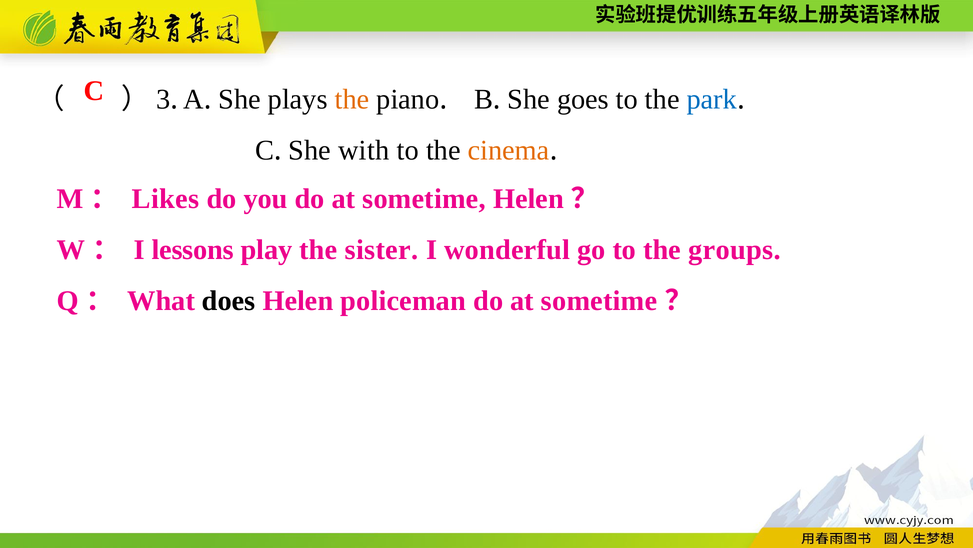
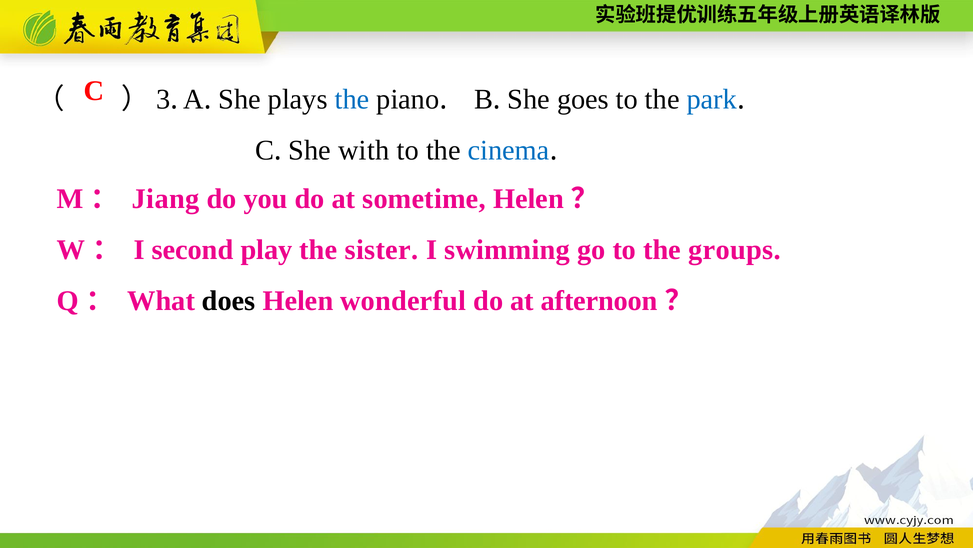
the at (352, 99) colour: orange -> blue
cinema colour: orange -> blue
Likes: Likes -> Jiang
lessons: lessons -> second
wonderful: wonderful -> swimming
policeman: policeman -> wonderful
sometime at (599, 301): sometime -> afternoon
